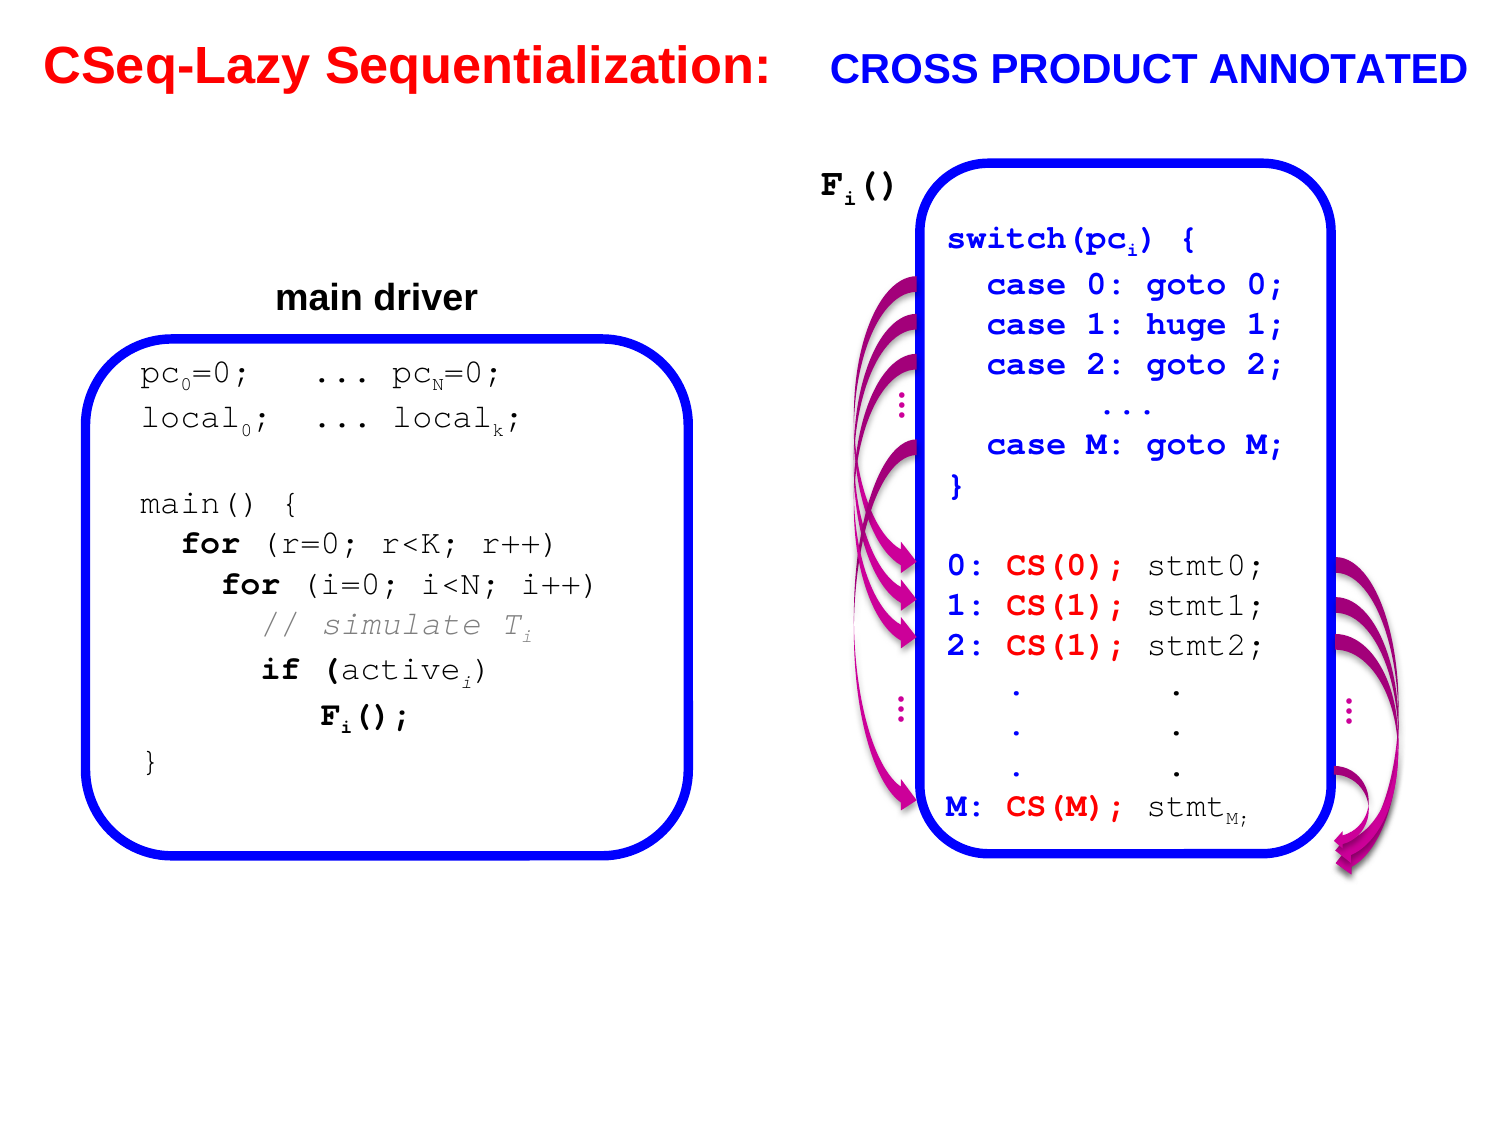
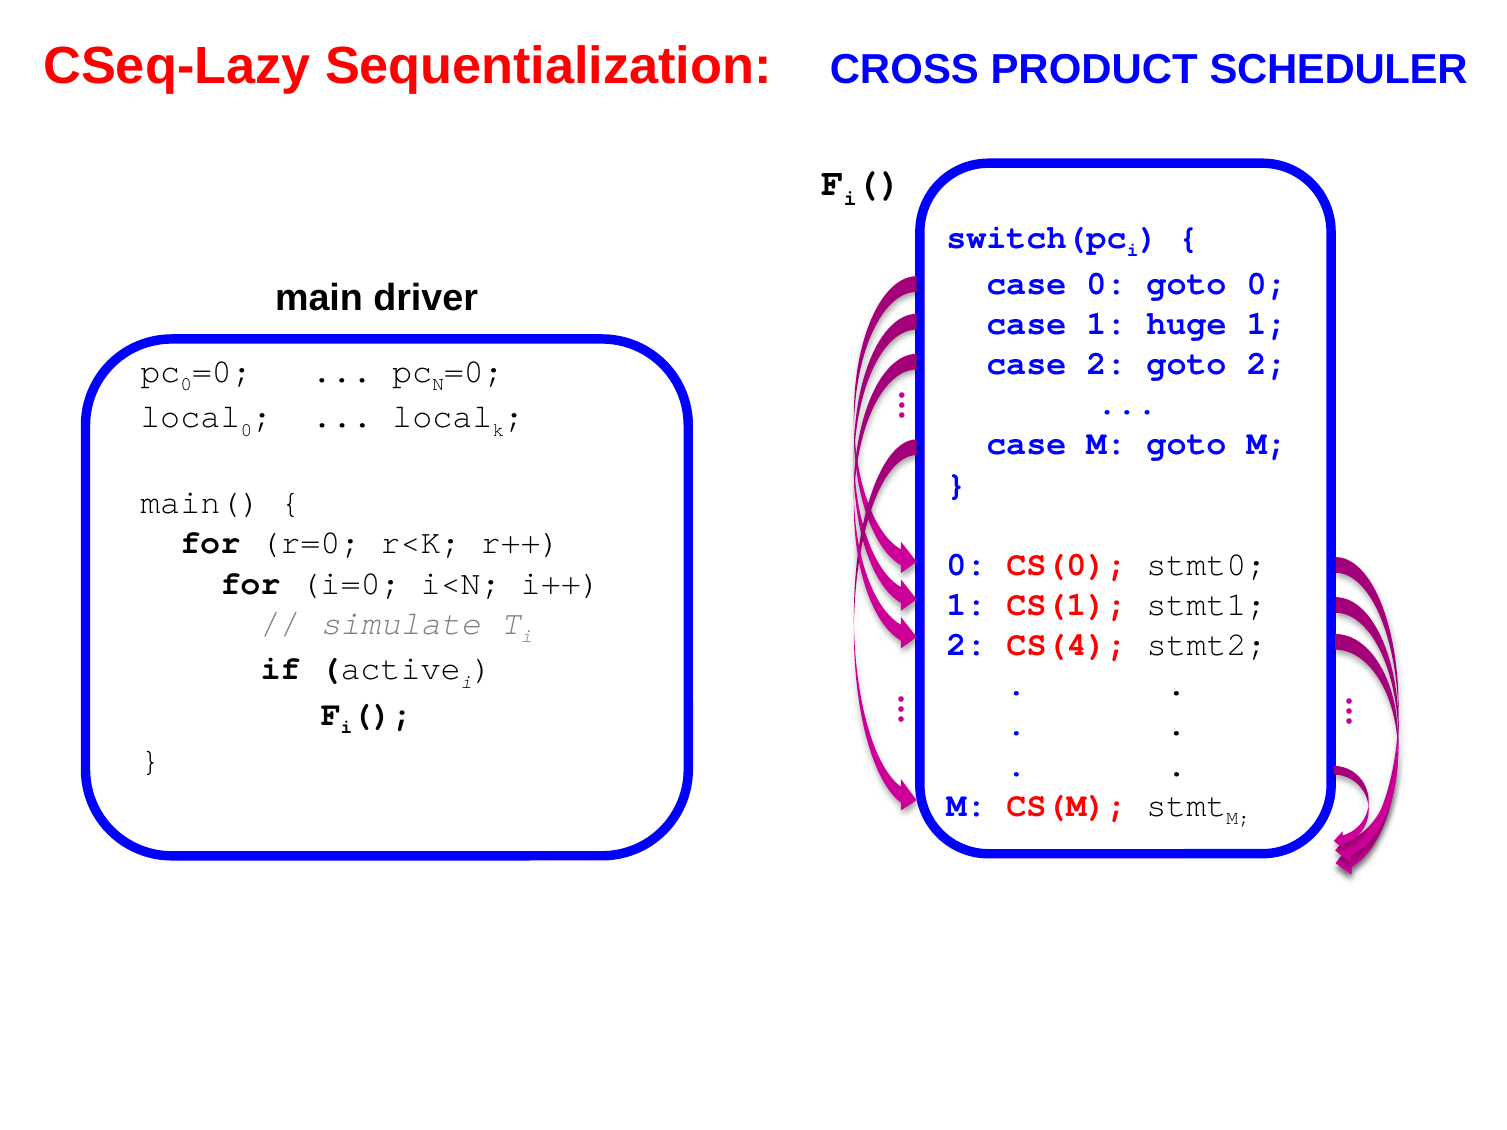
ANNOTATED: ANNOTATED -> SCHEDULER
2 CS(1: CS(1 -> CS(4
